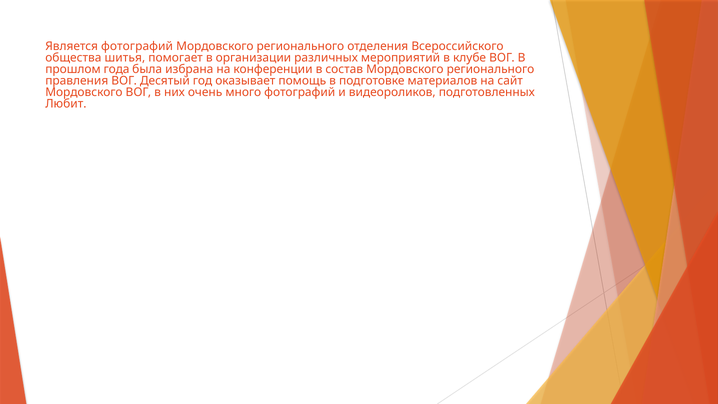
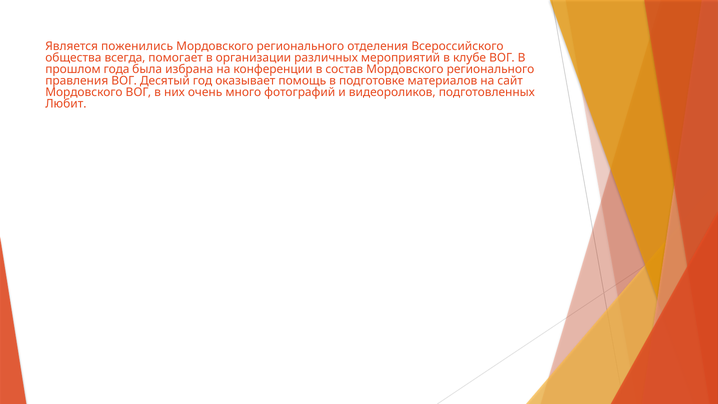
Является фотографий: фотографий -> поженились
шитья: шитья -> всегда
